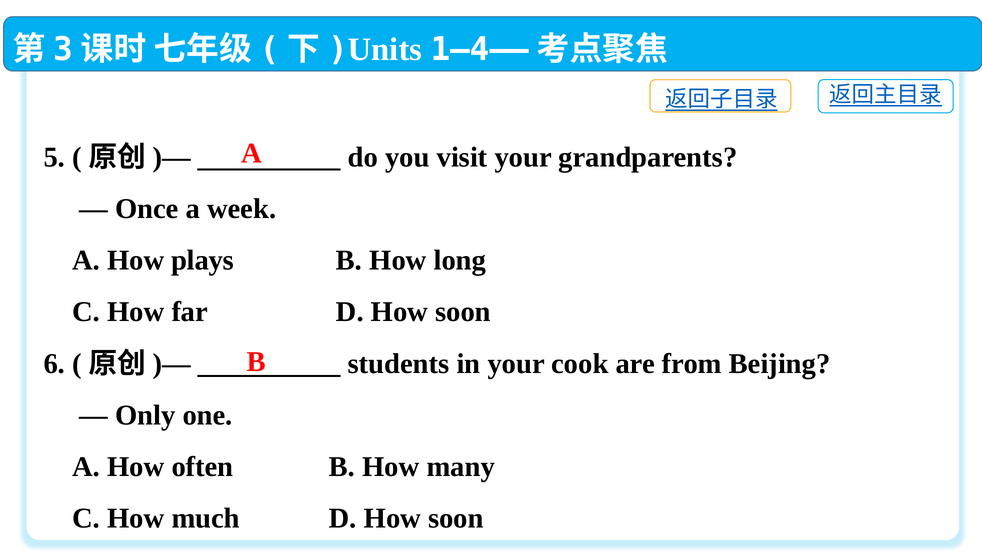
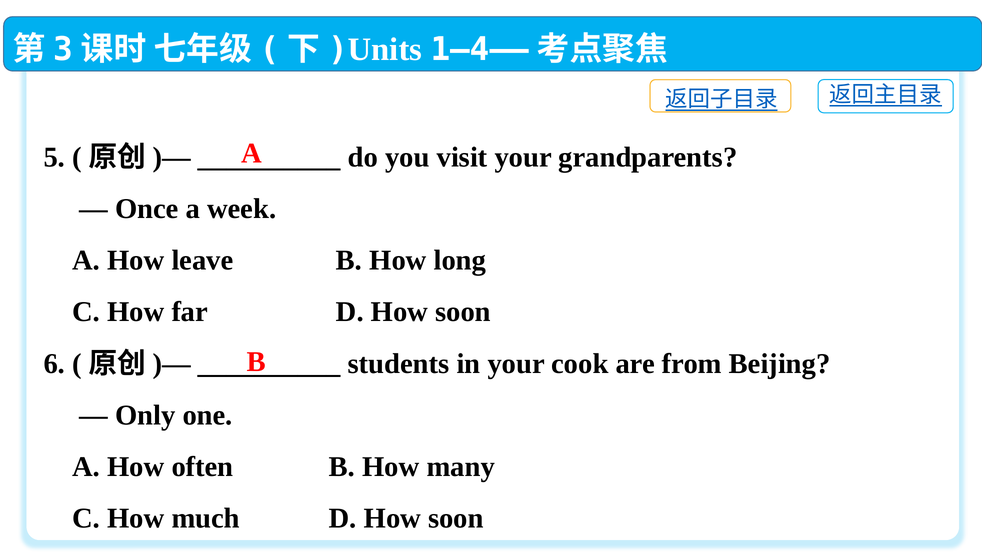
plays: plays -> leave
